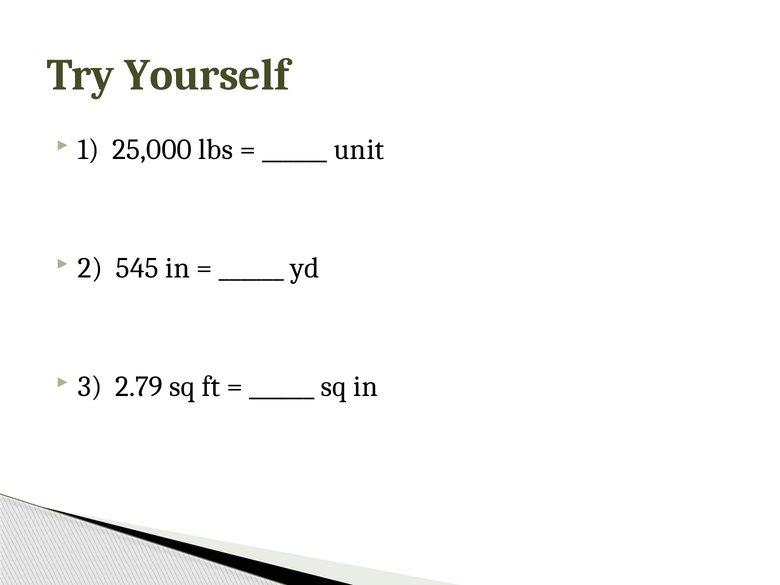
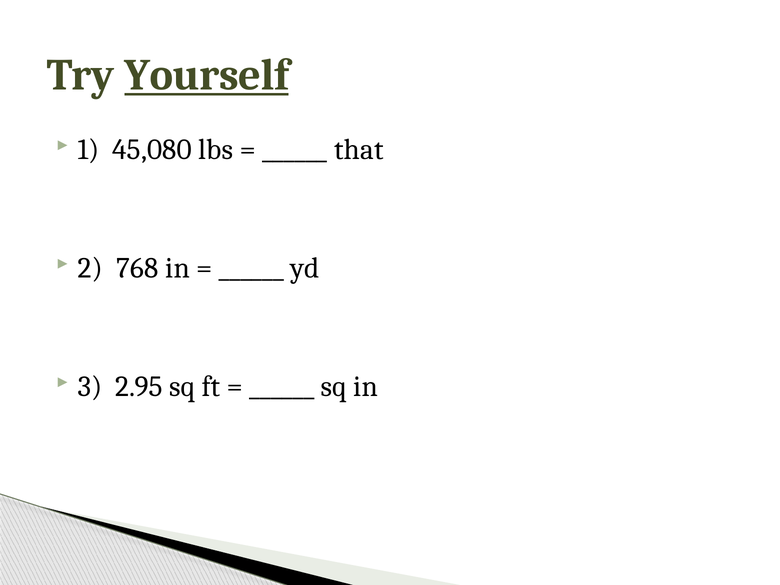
Yourself underline: none -> present
25,000: 25,000 -> 45,080
unit: unit -> that
545: 545 -> 768
2.79: 2.79 -> 2.95
